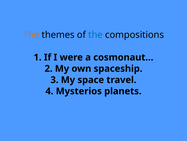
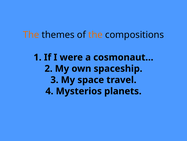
the at (95, 35) colour: blue -> orange
